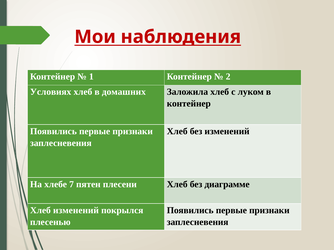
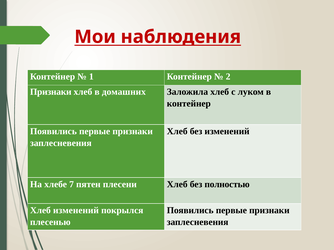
Условиях at (51, 92): Условиях -> Признаки
диаграмме: диаграмме -> полностью
